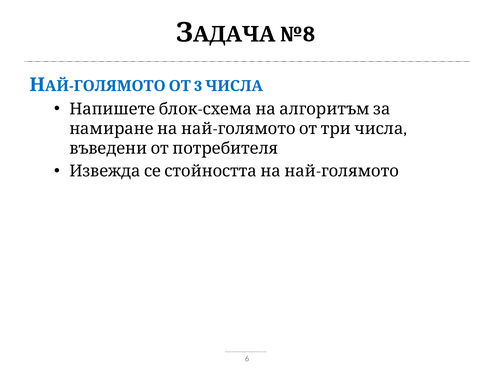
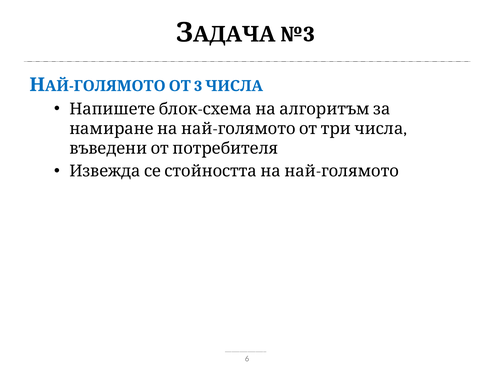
№8: №8 -> №3
